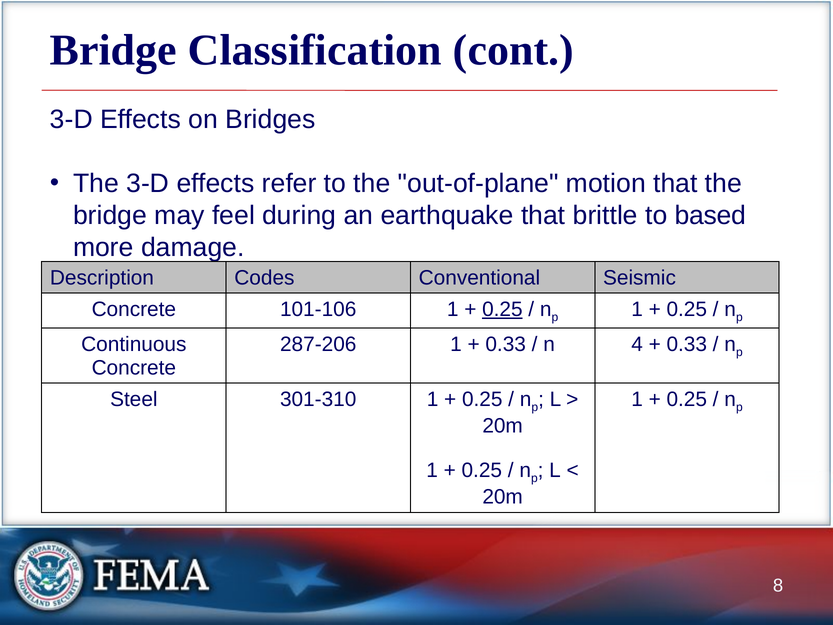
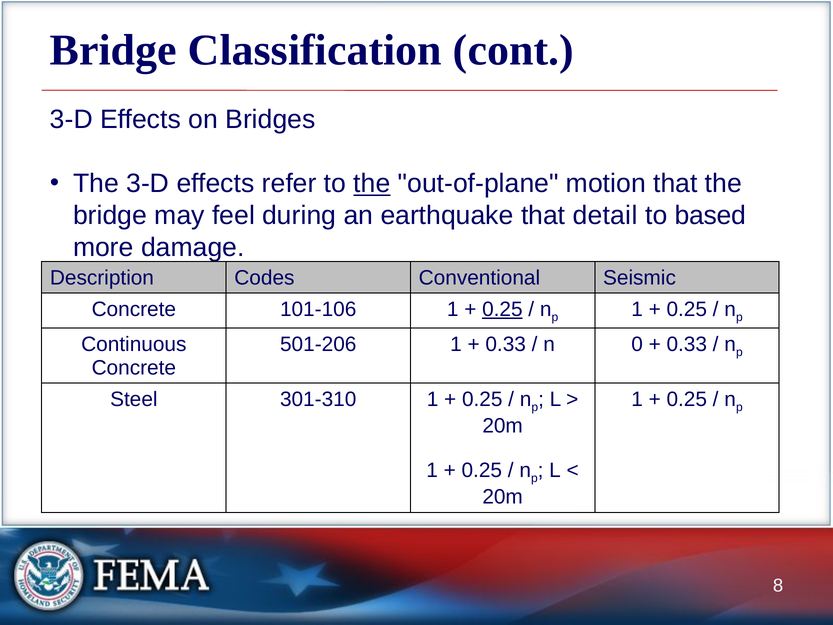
the at (372, 184) underline: none -> present
brittle: brittle -> detail
287-206: 287-206 -> 501-206
4: 4 -> 0
